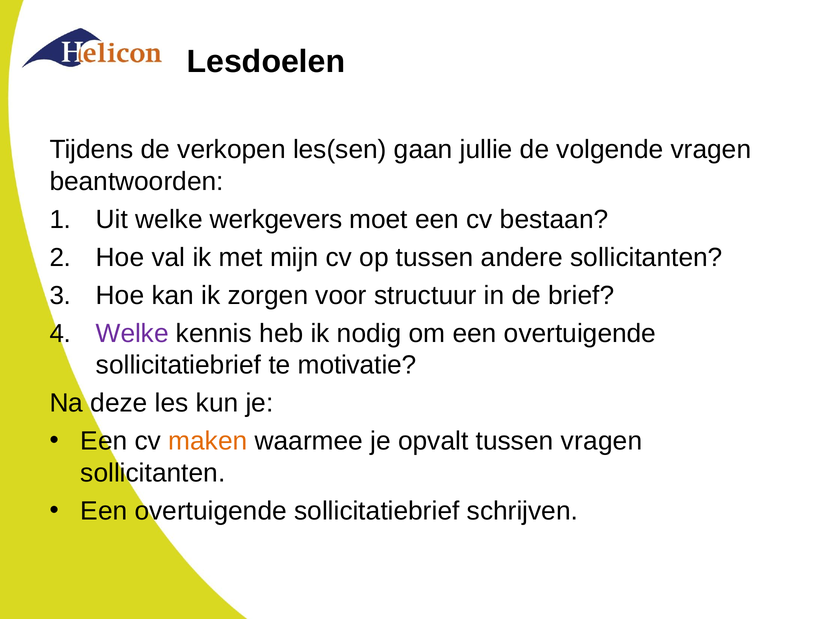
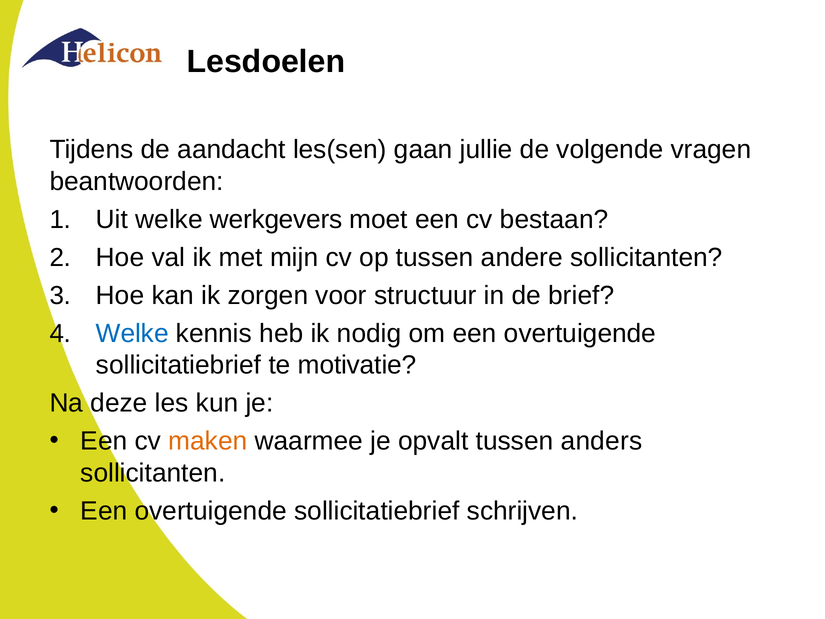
verkopen: verkopen -> aandacht
Welke at (132, 333) colour: purple -> blue
tussen vragen: vragen -> anders
